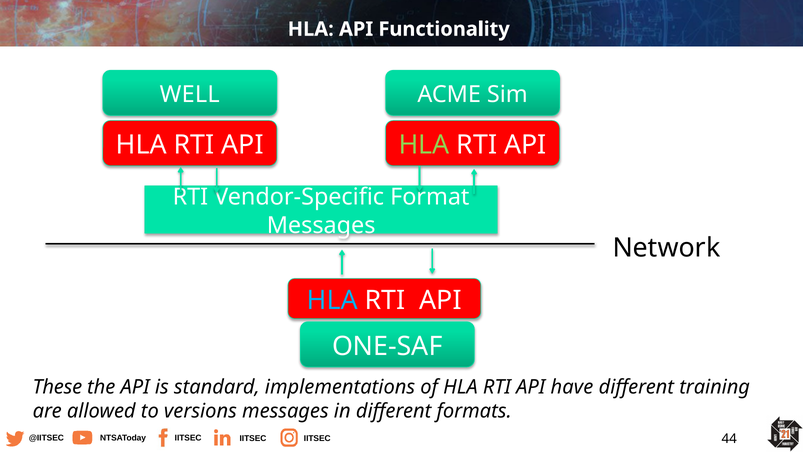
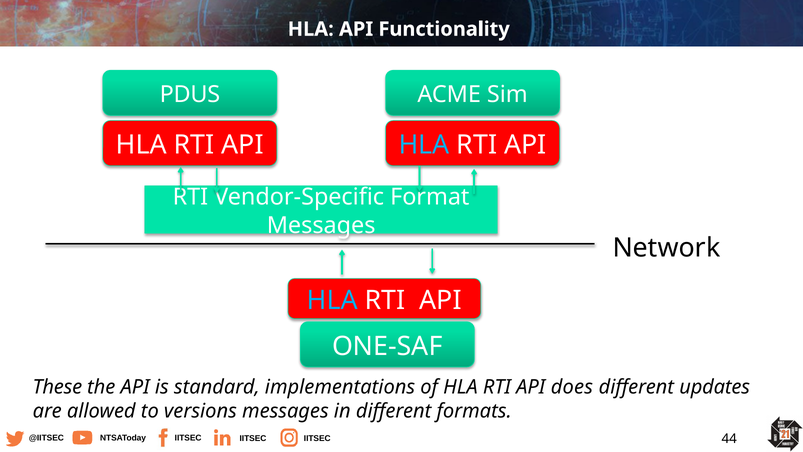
WELL: WELL -> PDUS
HLA at (424, 145) colour: light green -> light blue
have: have -> does
training: training -> updates
